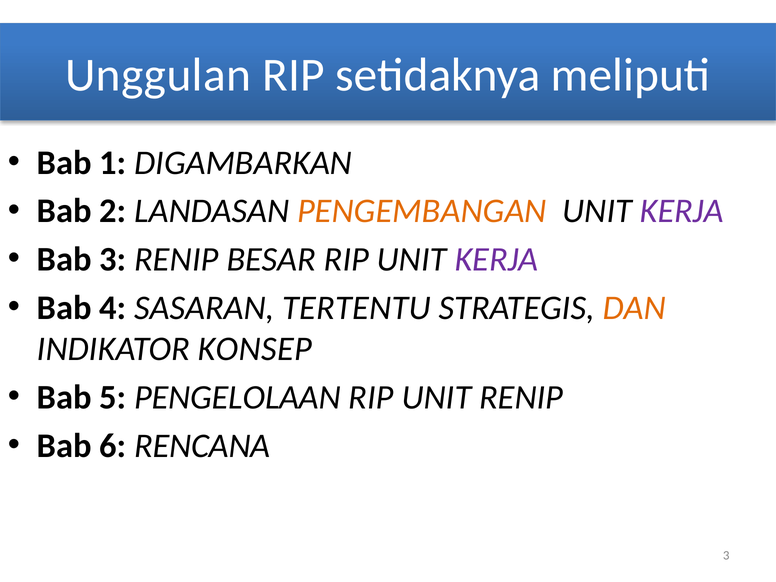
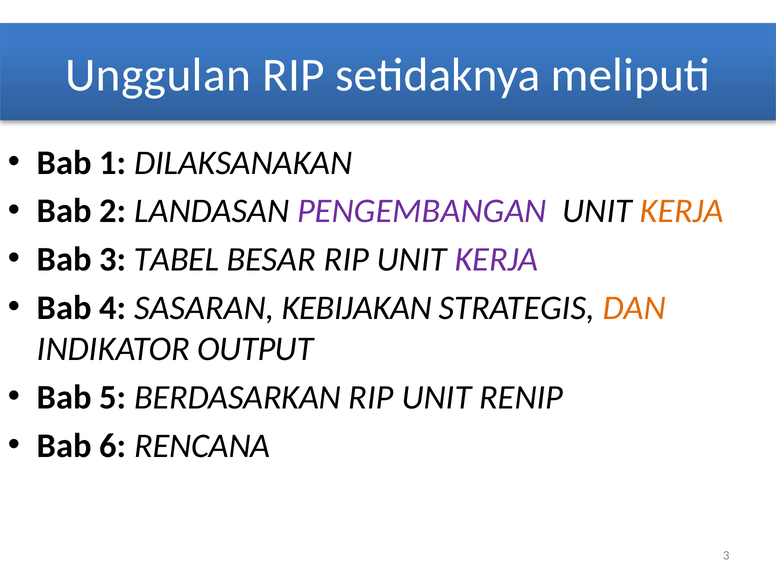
DIGAMBARKAN: DIGAMBARKAN -> DILAKSANAKAN
PENGEMBANGAN colour: orange -> purple
KERJA at (682, 211) colour: purple -> orange
3 RENIP: RENIP -> TABEL
TERTENTU: TERTENTU -> KEBIJAKAN
KONSEP: KONSEP -> OUTPUT
PENGELOLAAN: PENGELOLAAN -> BERDASARKAN
